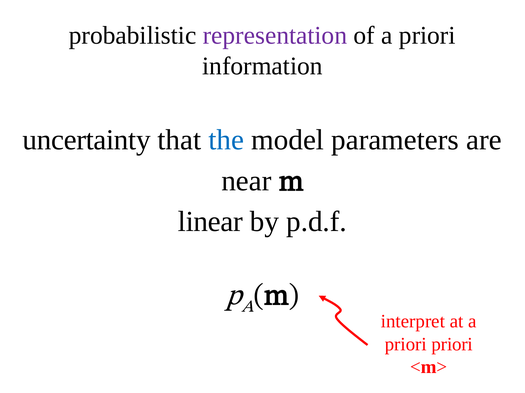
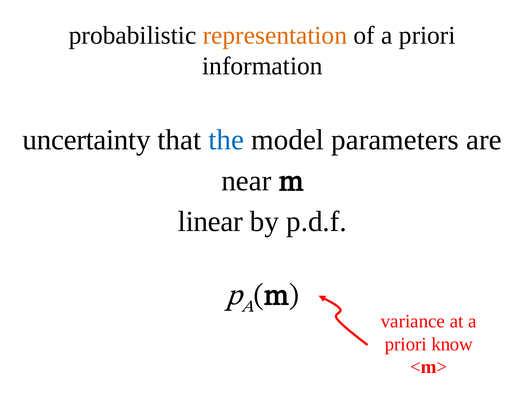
representation colour: purple -> orange
interpret: interpret -> variance
priori priori: priori -> know
